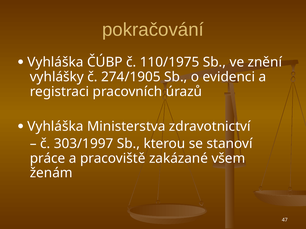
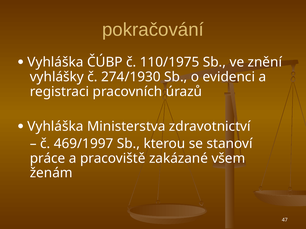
274/1905: 274/1905 -> 274/1930
303/1997: 303/1997 -> 469/1997
